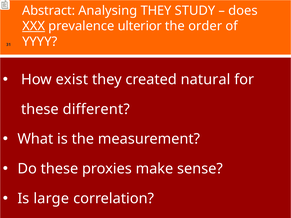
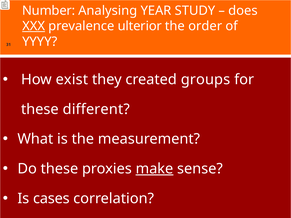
Abstract: Abstract -> Number
Analysing THEY: THEY -> YEAR
natural: natural -> groups
make underline: none -> present
large: large -> cases
